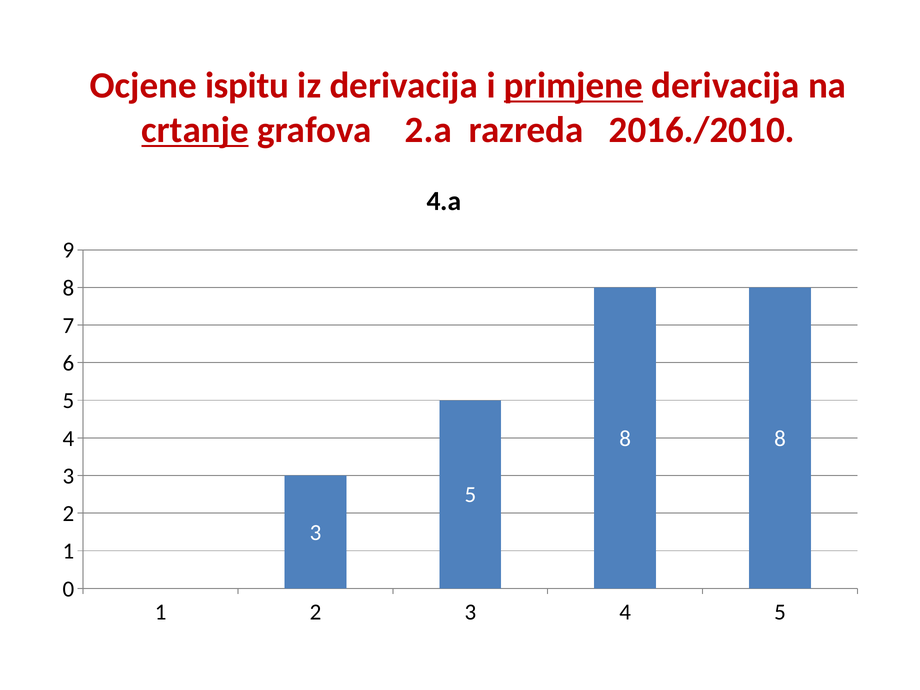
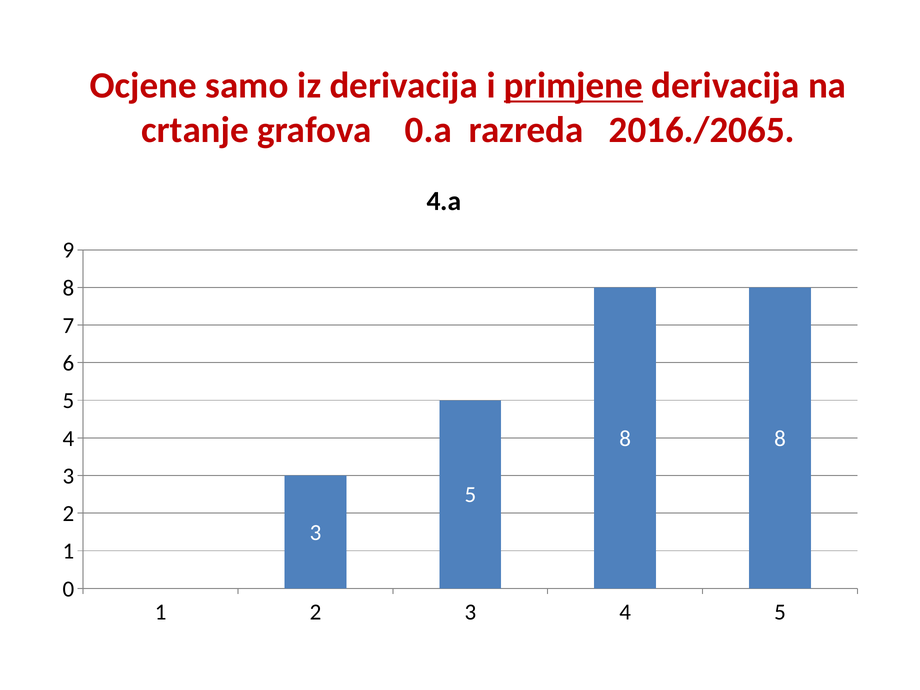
ispitu: ispitu -> samo
crtanje underline: present -> none
2.a: 2.a -> 0.a
2016./2010: 2016./2010 -> 2016./2065
